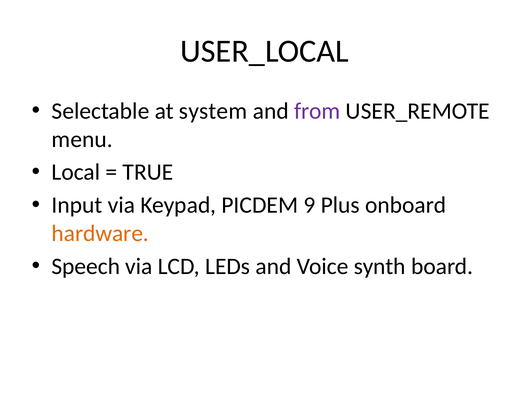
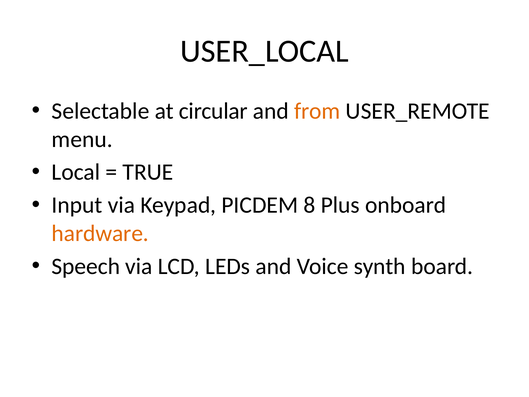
system: system -> circular
from colour: purple -> orange
9: 9 -> 8
